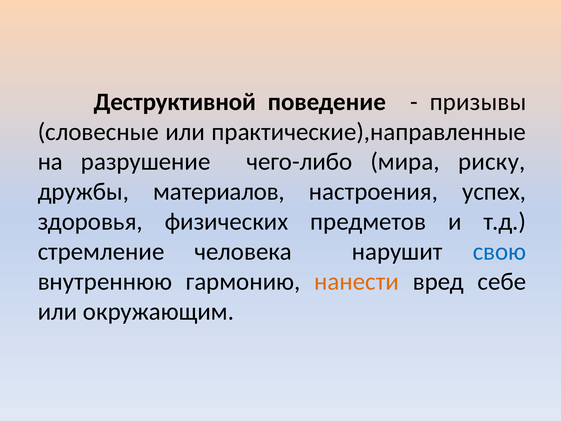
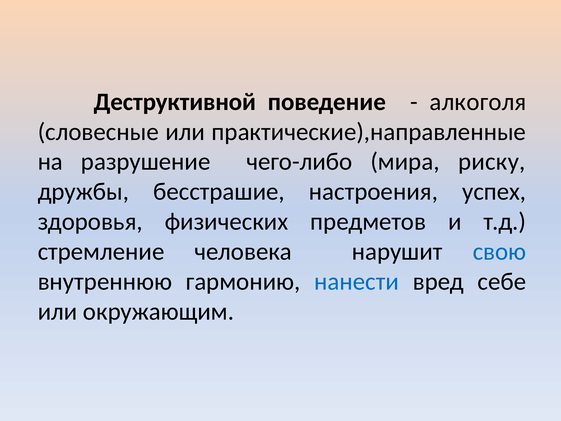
призывы: призывы -> алкоголя
материалов: материалов -> бесстрашие
нанести colour: orange -> blue
